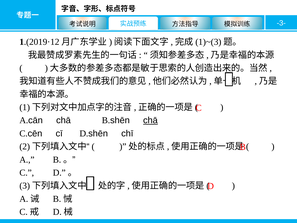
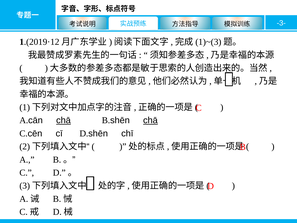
chā at (63, 120) underline: none -> present
